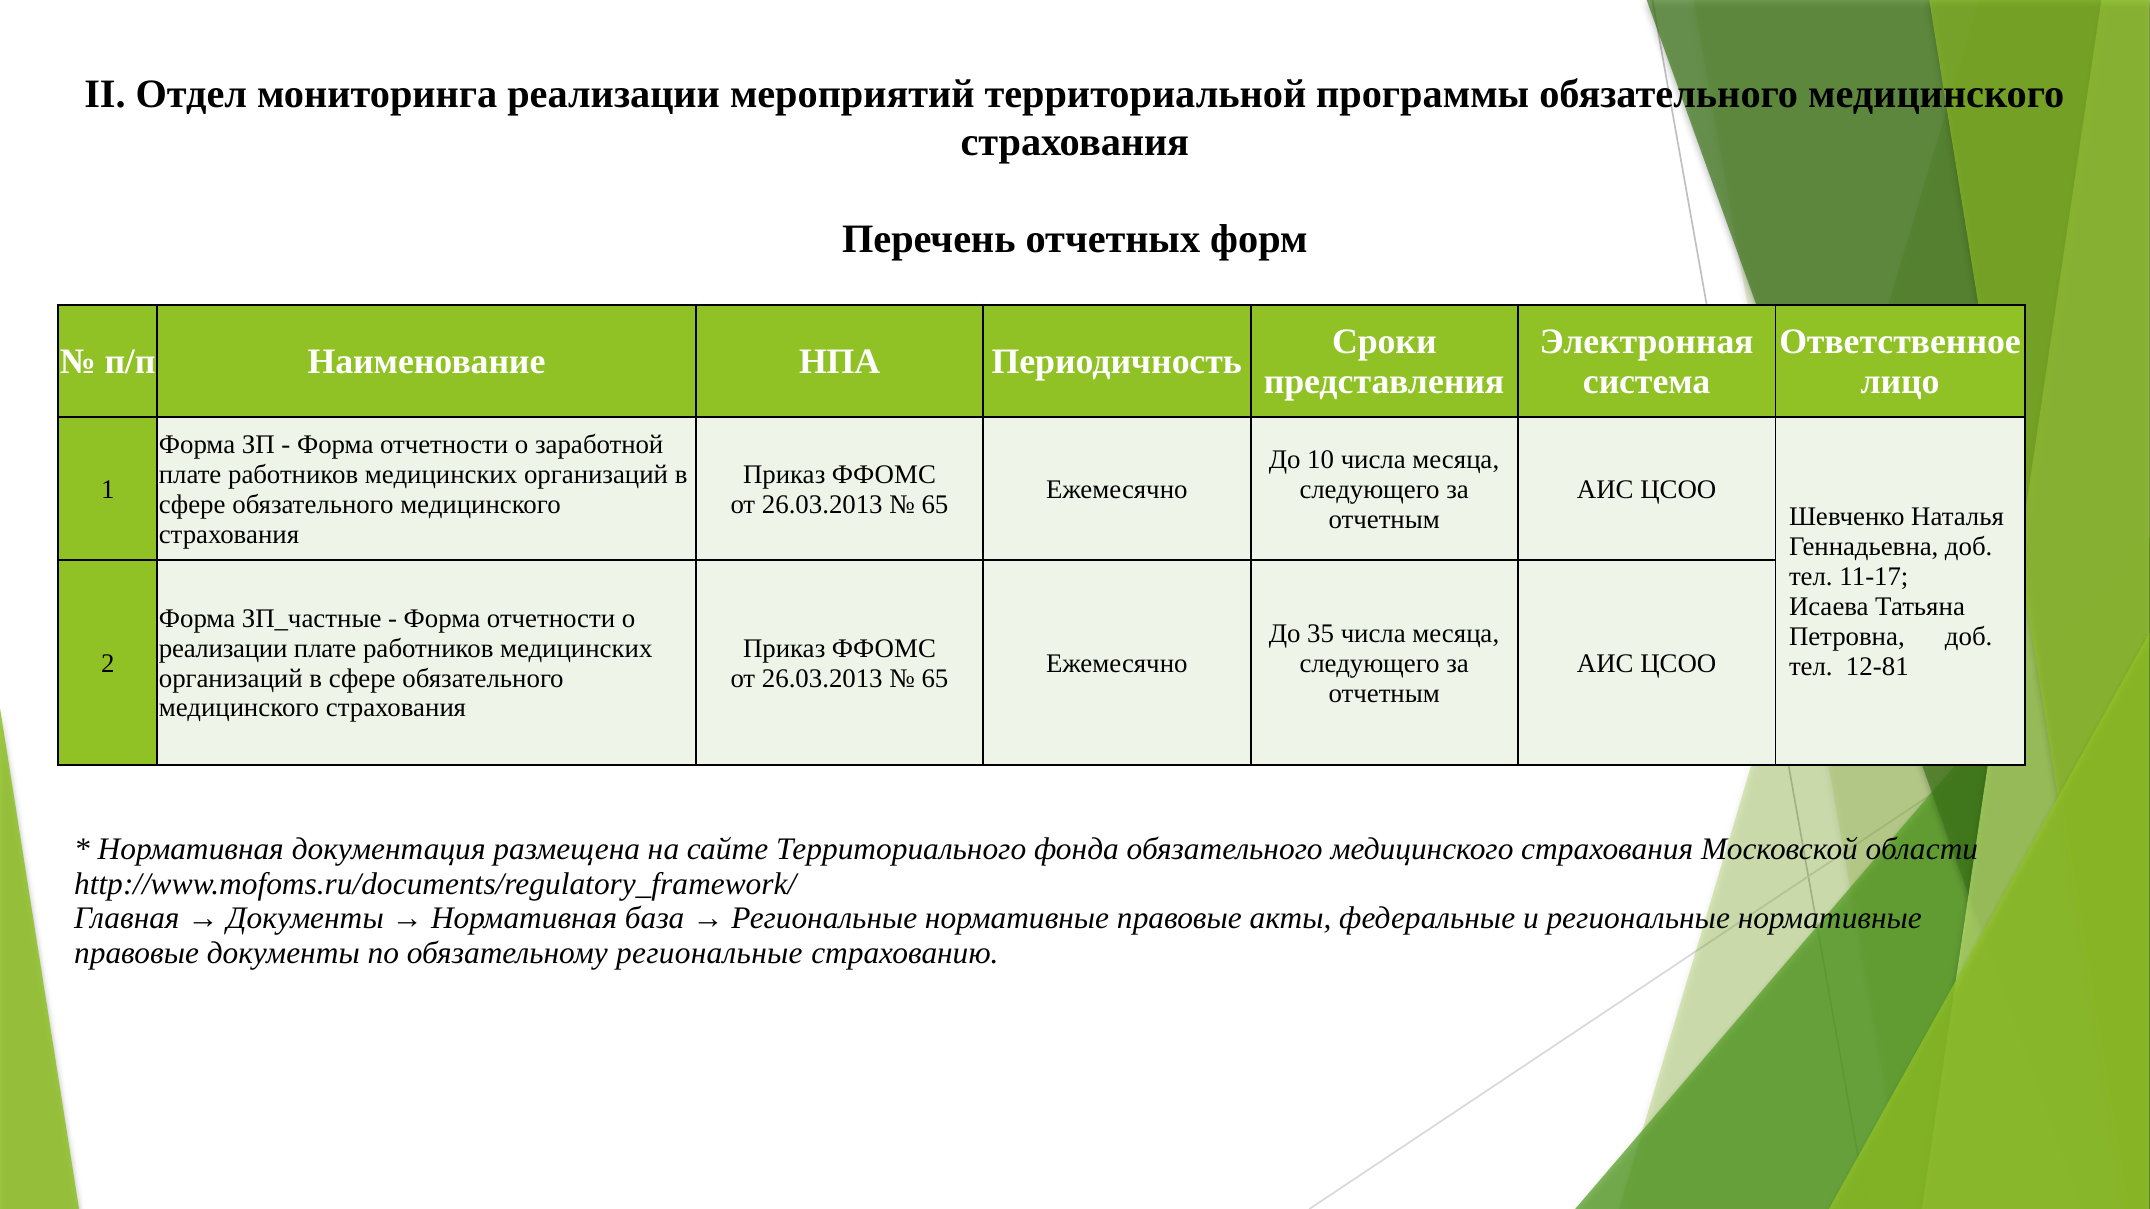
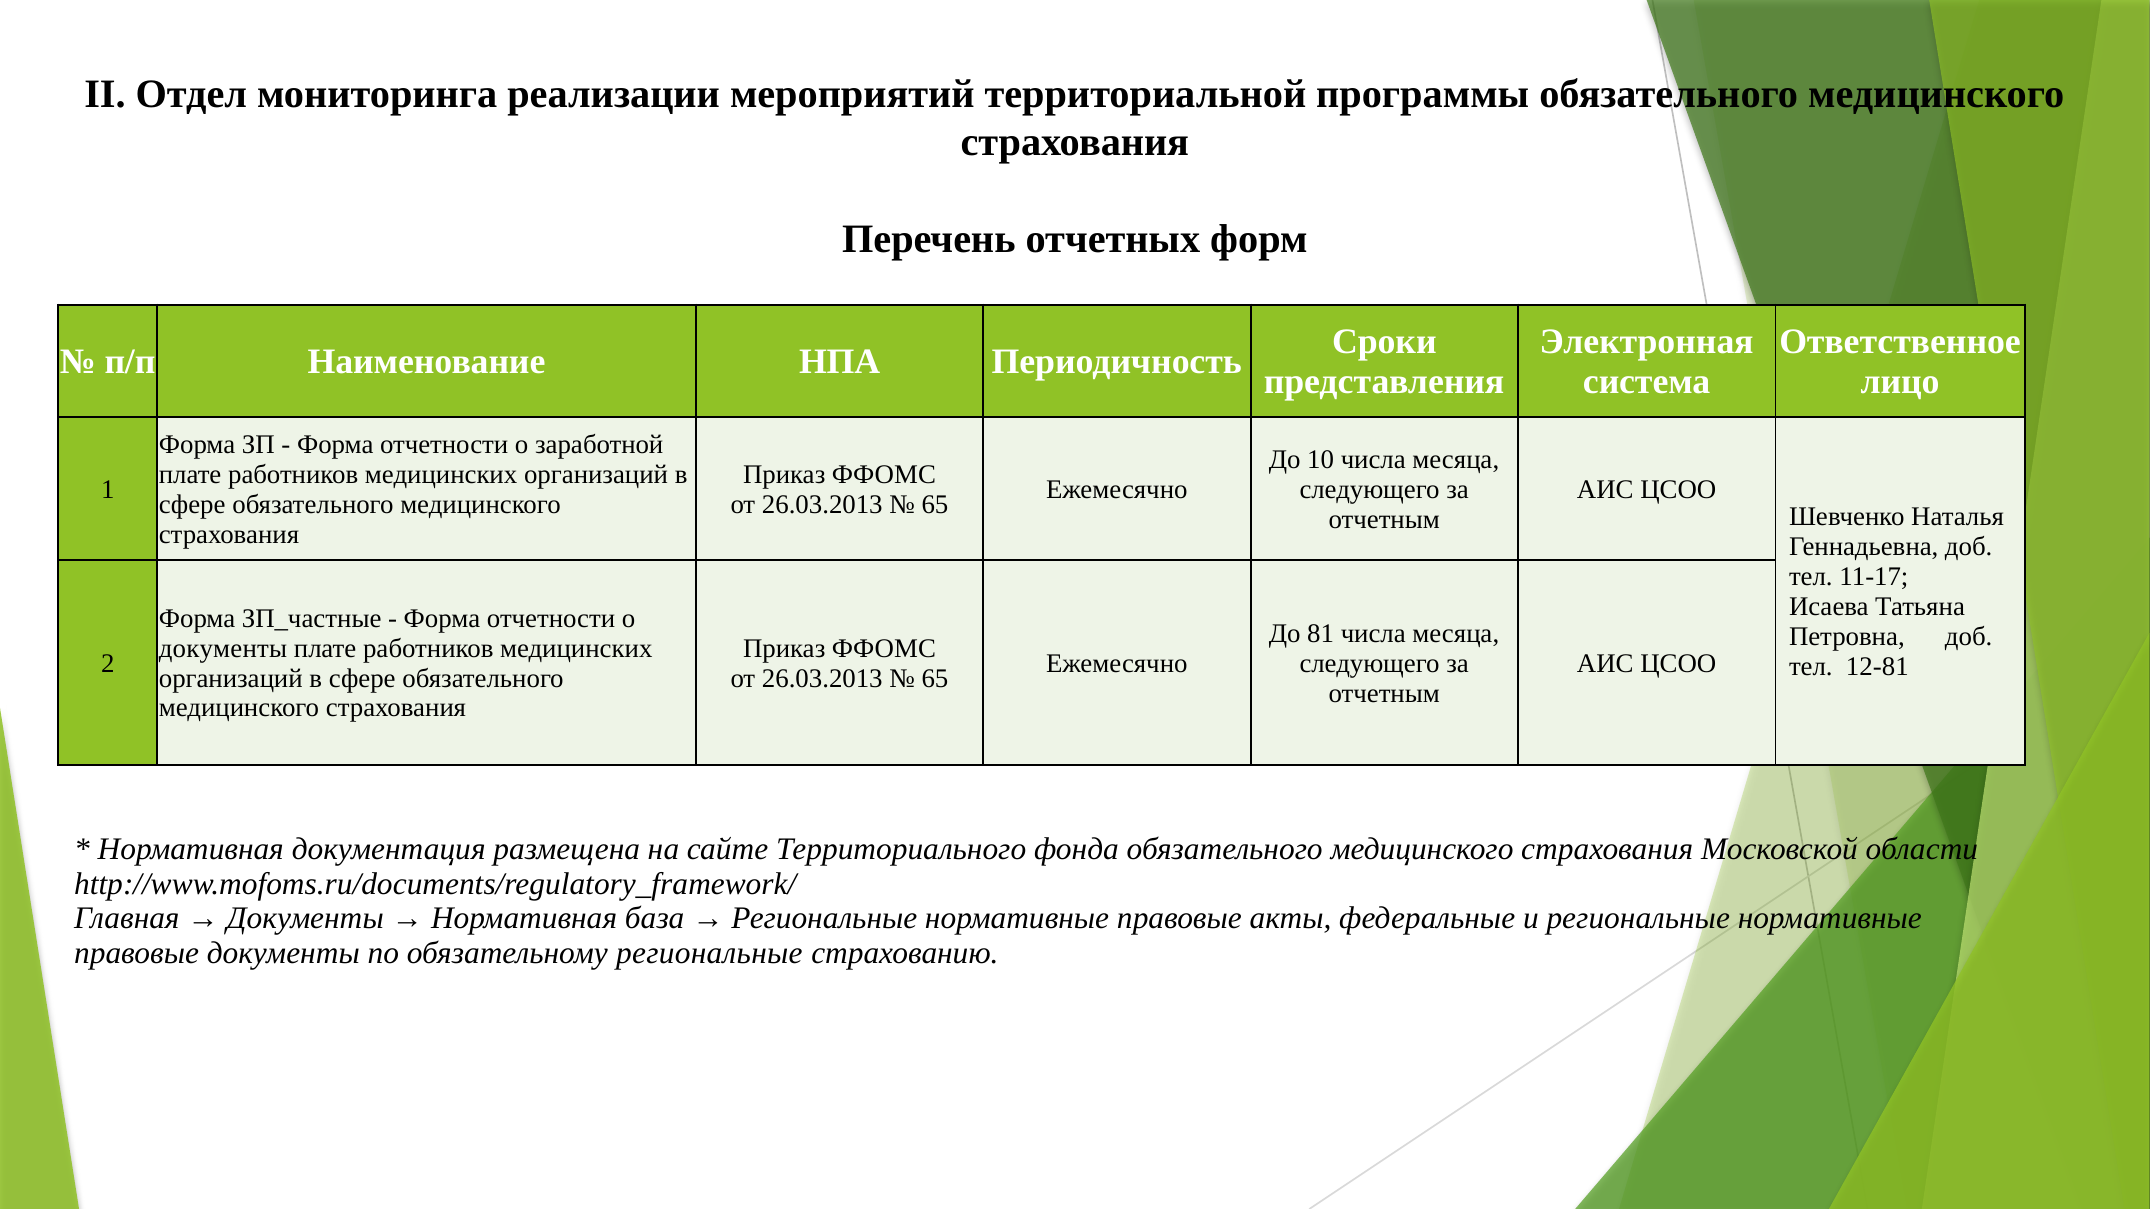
35: 35 -> 81
реализации at (223, 649): реализации -> документы
